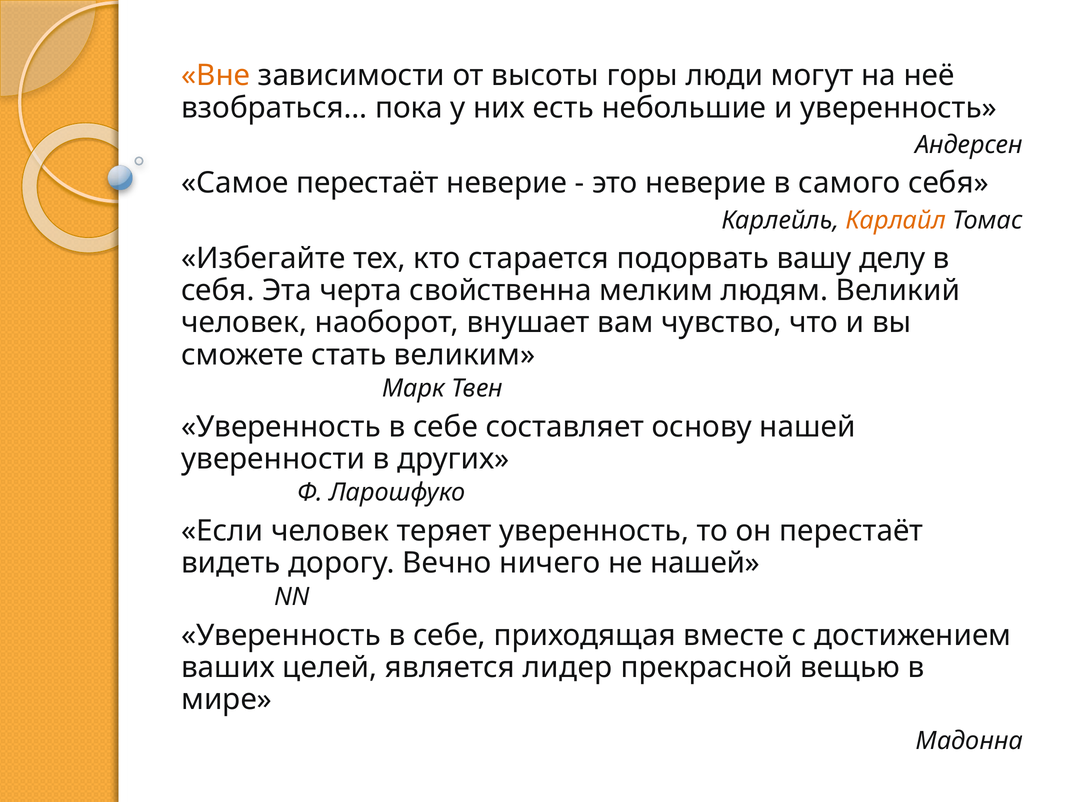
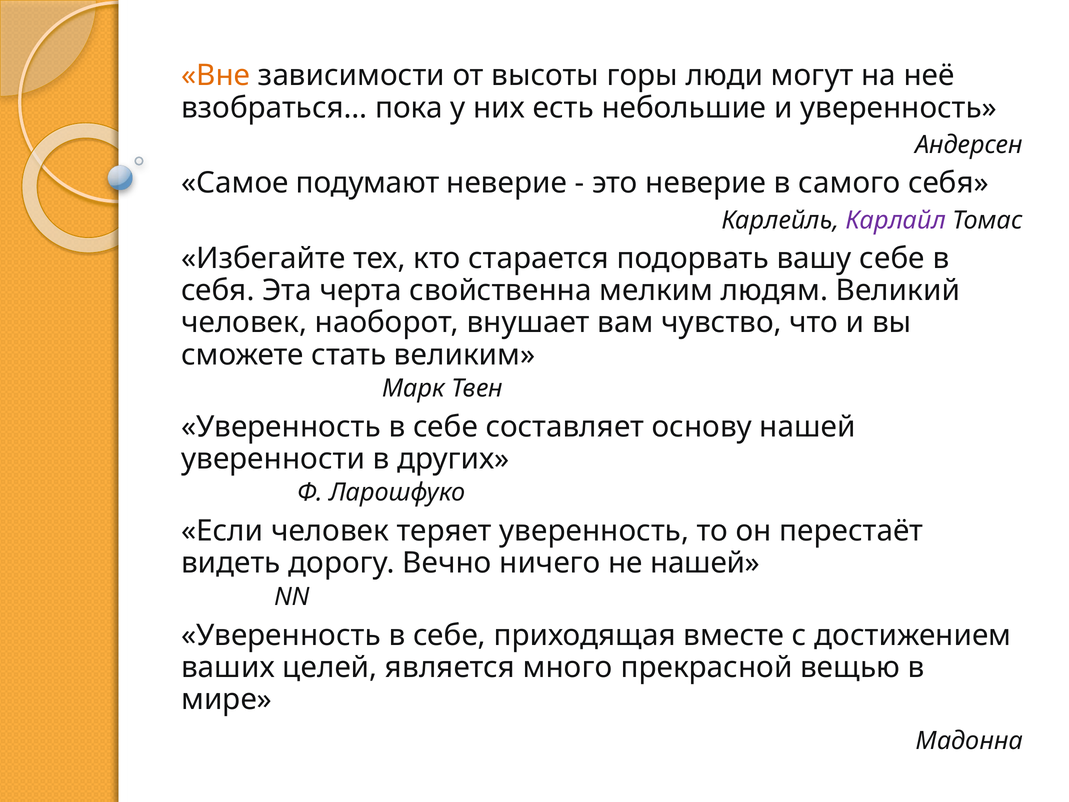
Самое перестаёт: перестаёт -> подумают
Карлайл colour: orange -> purple
вашу делу: делу -> себе
лидер: лидер -> много
